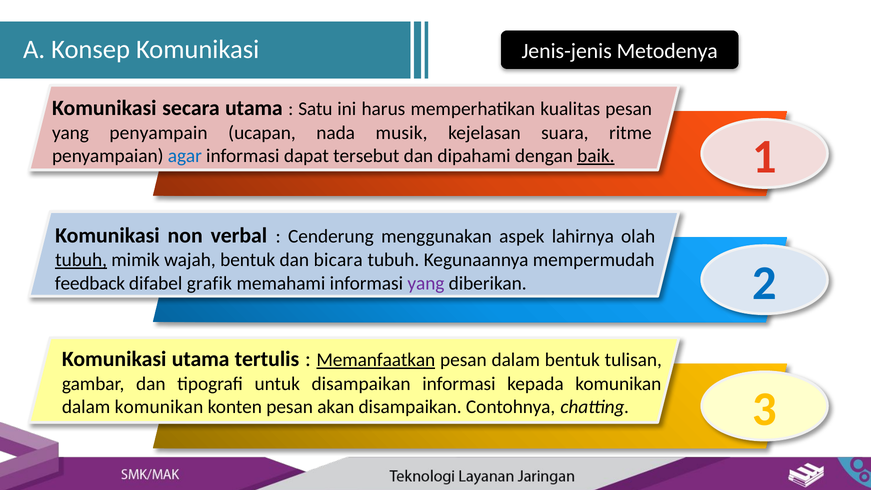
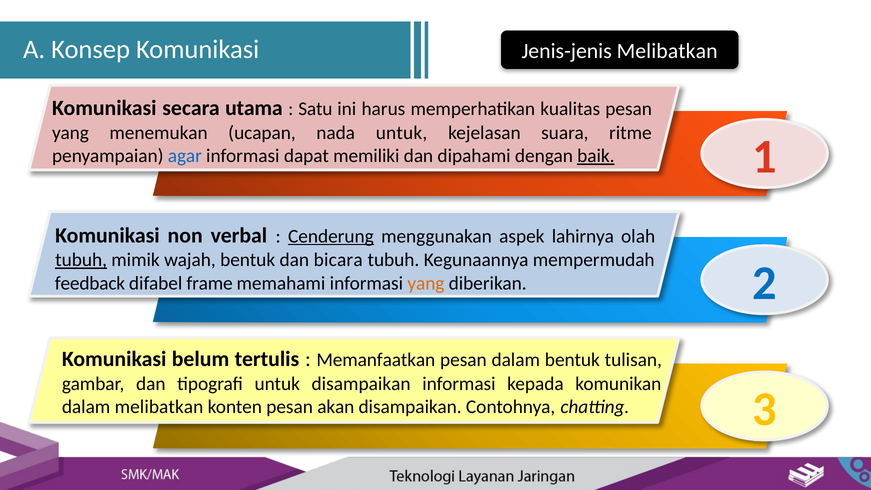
Jenis-jenis Metodenya: Metodenya -> Melibatkan
penyampain: penyampain -> menemukan
nada musik: musik -> untuk
tersebut: tersebut -> memiliki
Cenderung underline: none -> present
grafik: grafik -> frame
yang at (426, 283) colour: purple -> orange
Komunikasi utama: utama -> belum
Memanfaatkan underline: present -> none
dalam komunikan: komunikan -> melibatkan
